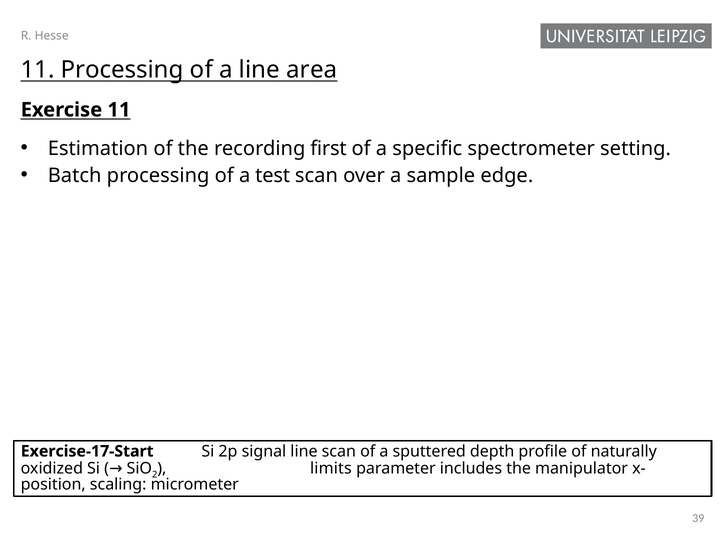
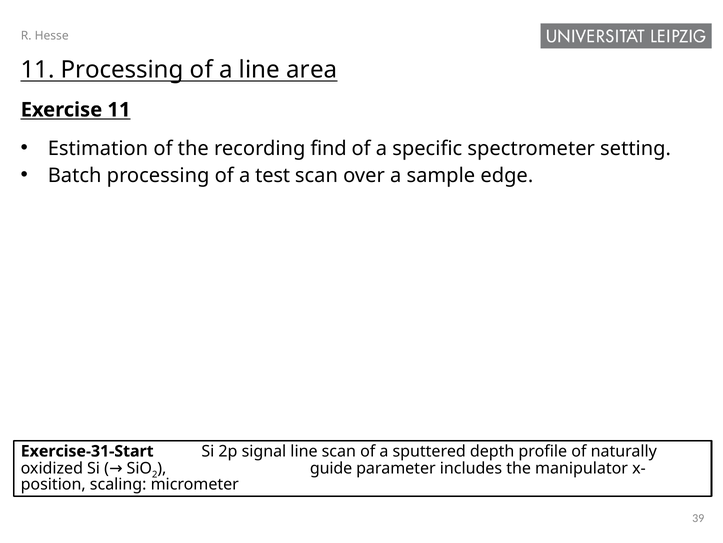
first: first -> find
Exercise-17-Start: Exercise-17-Start -> Exercise-31-Start
limits: limits -> guide
